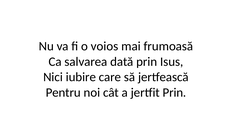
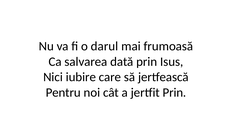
voios: voios -> darul
